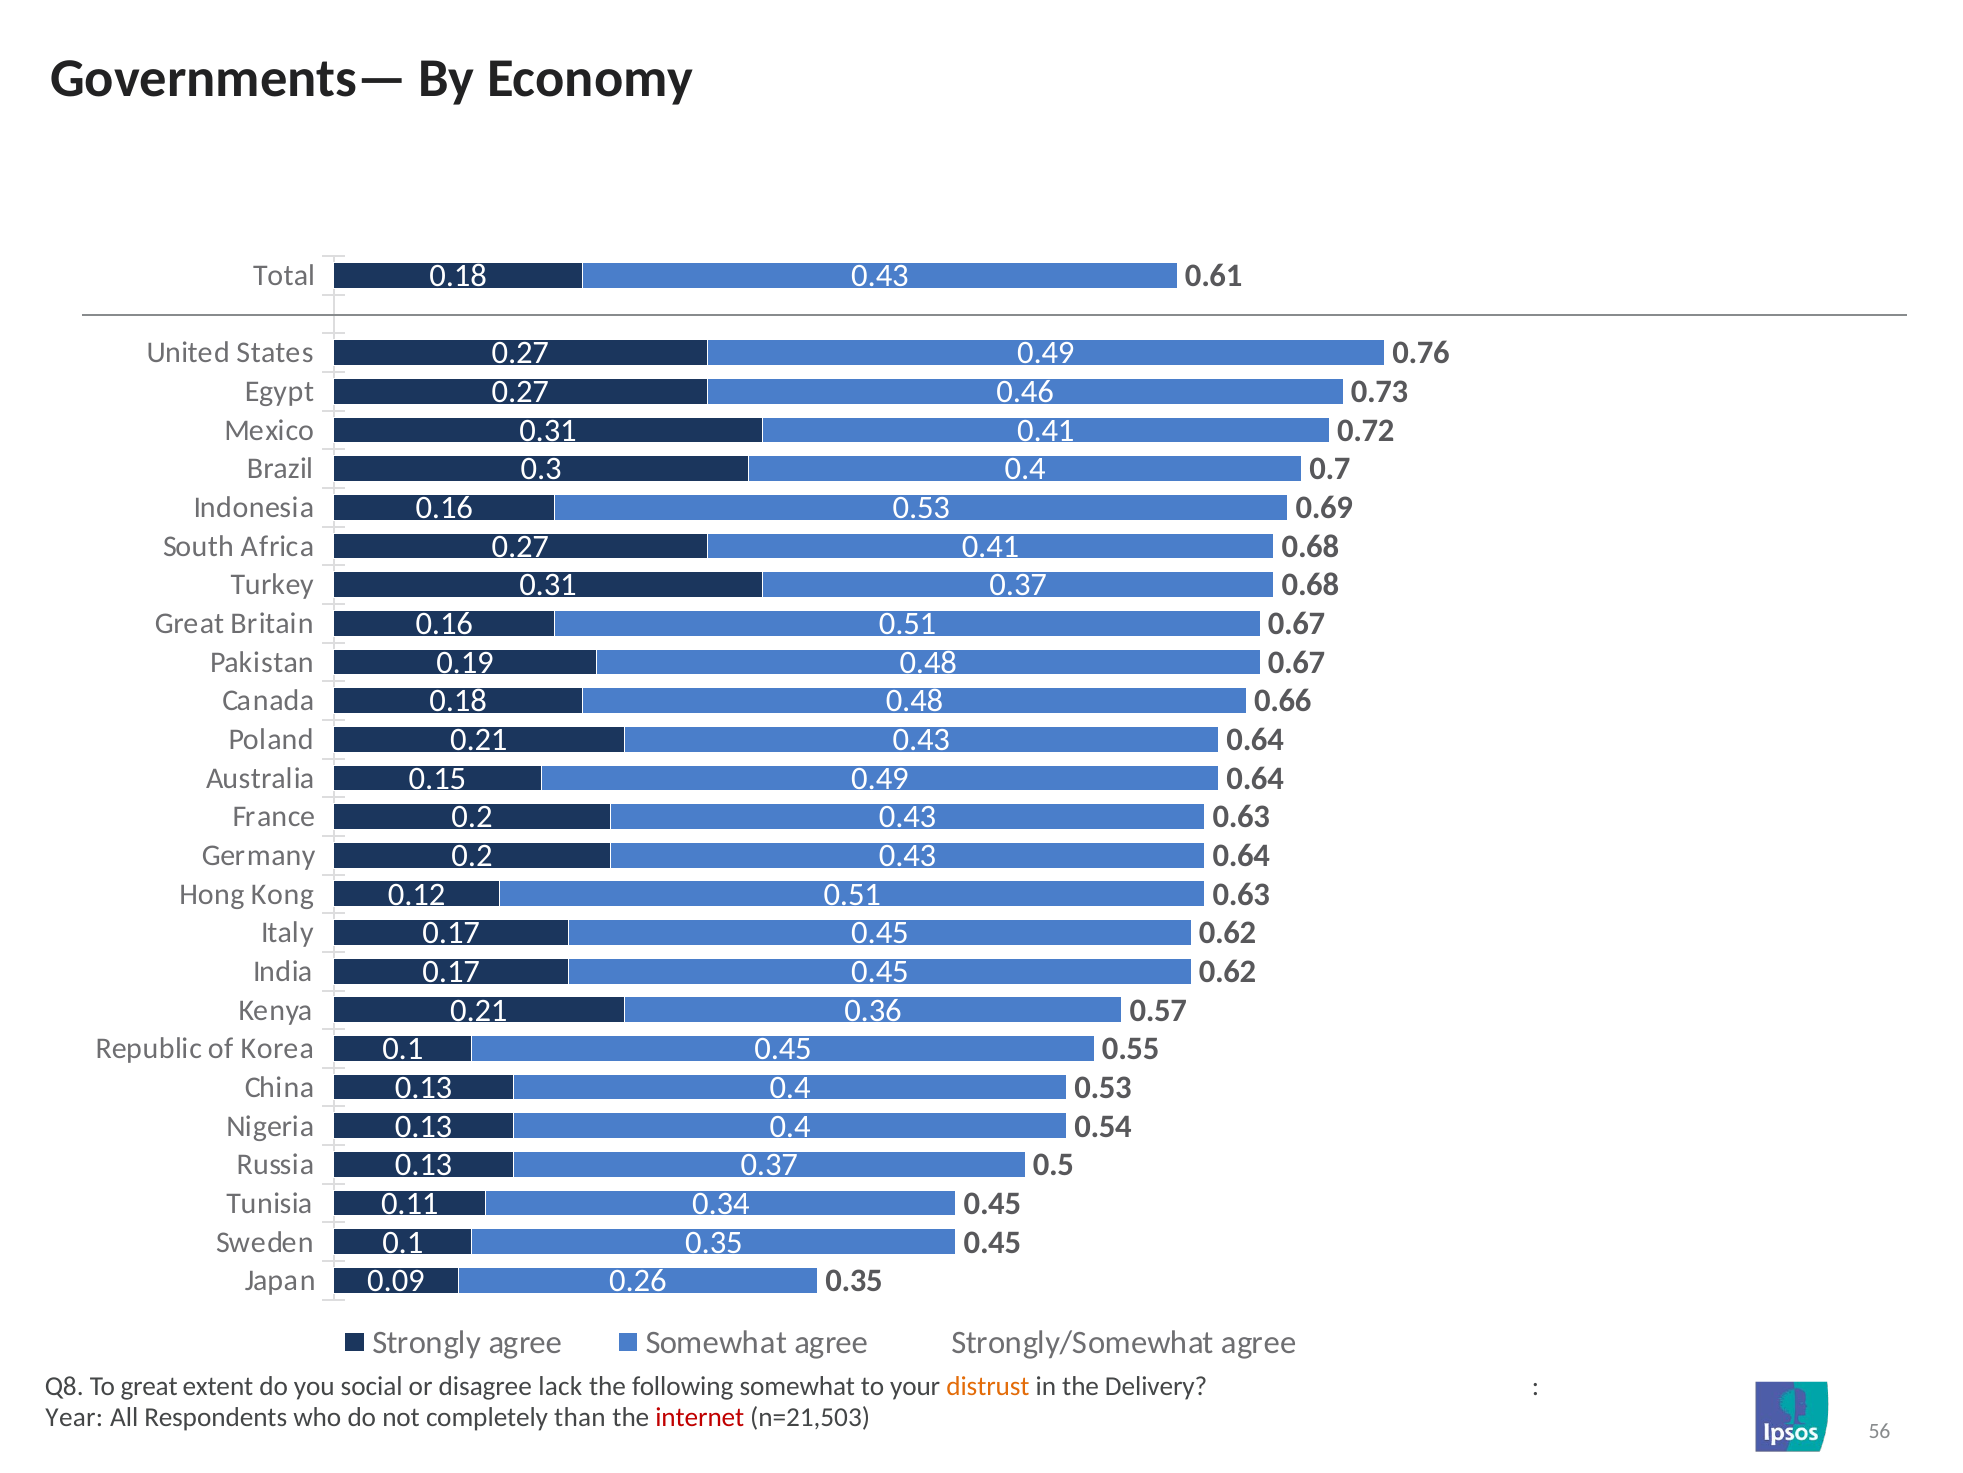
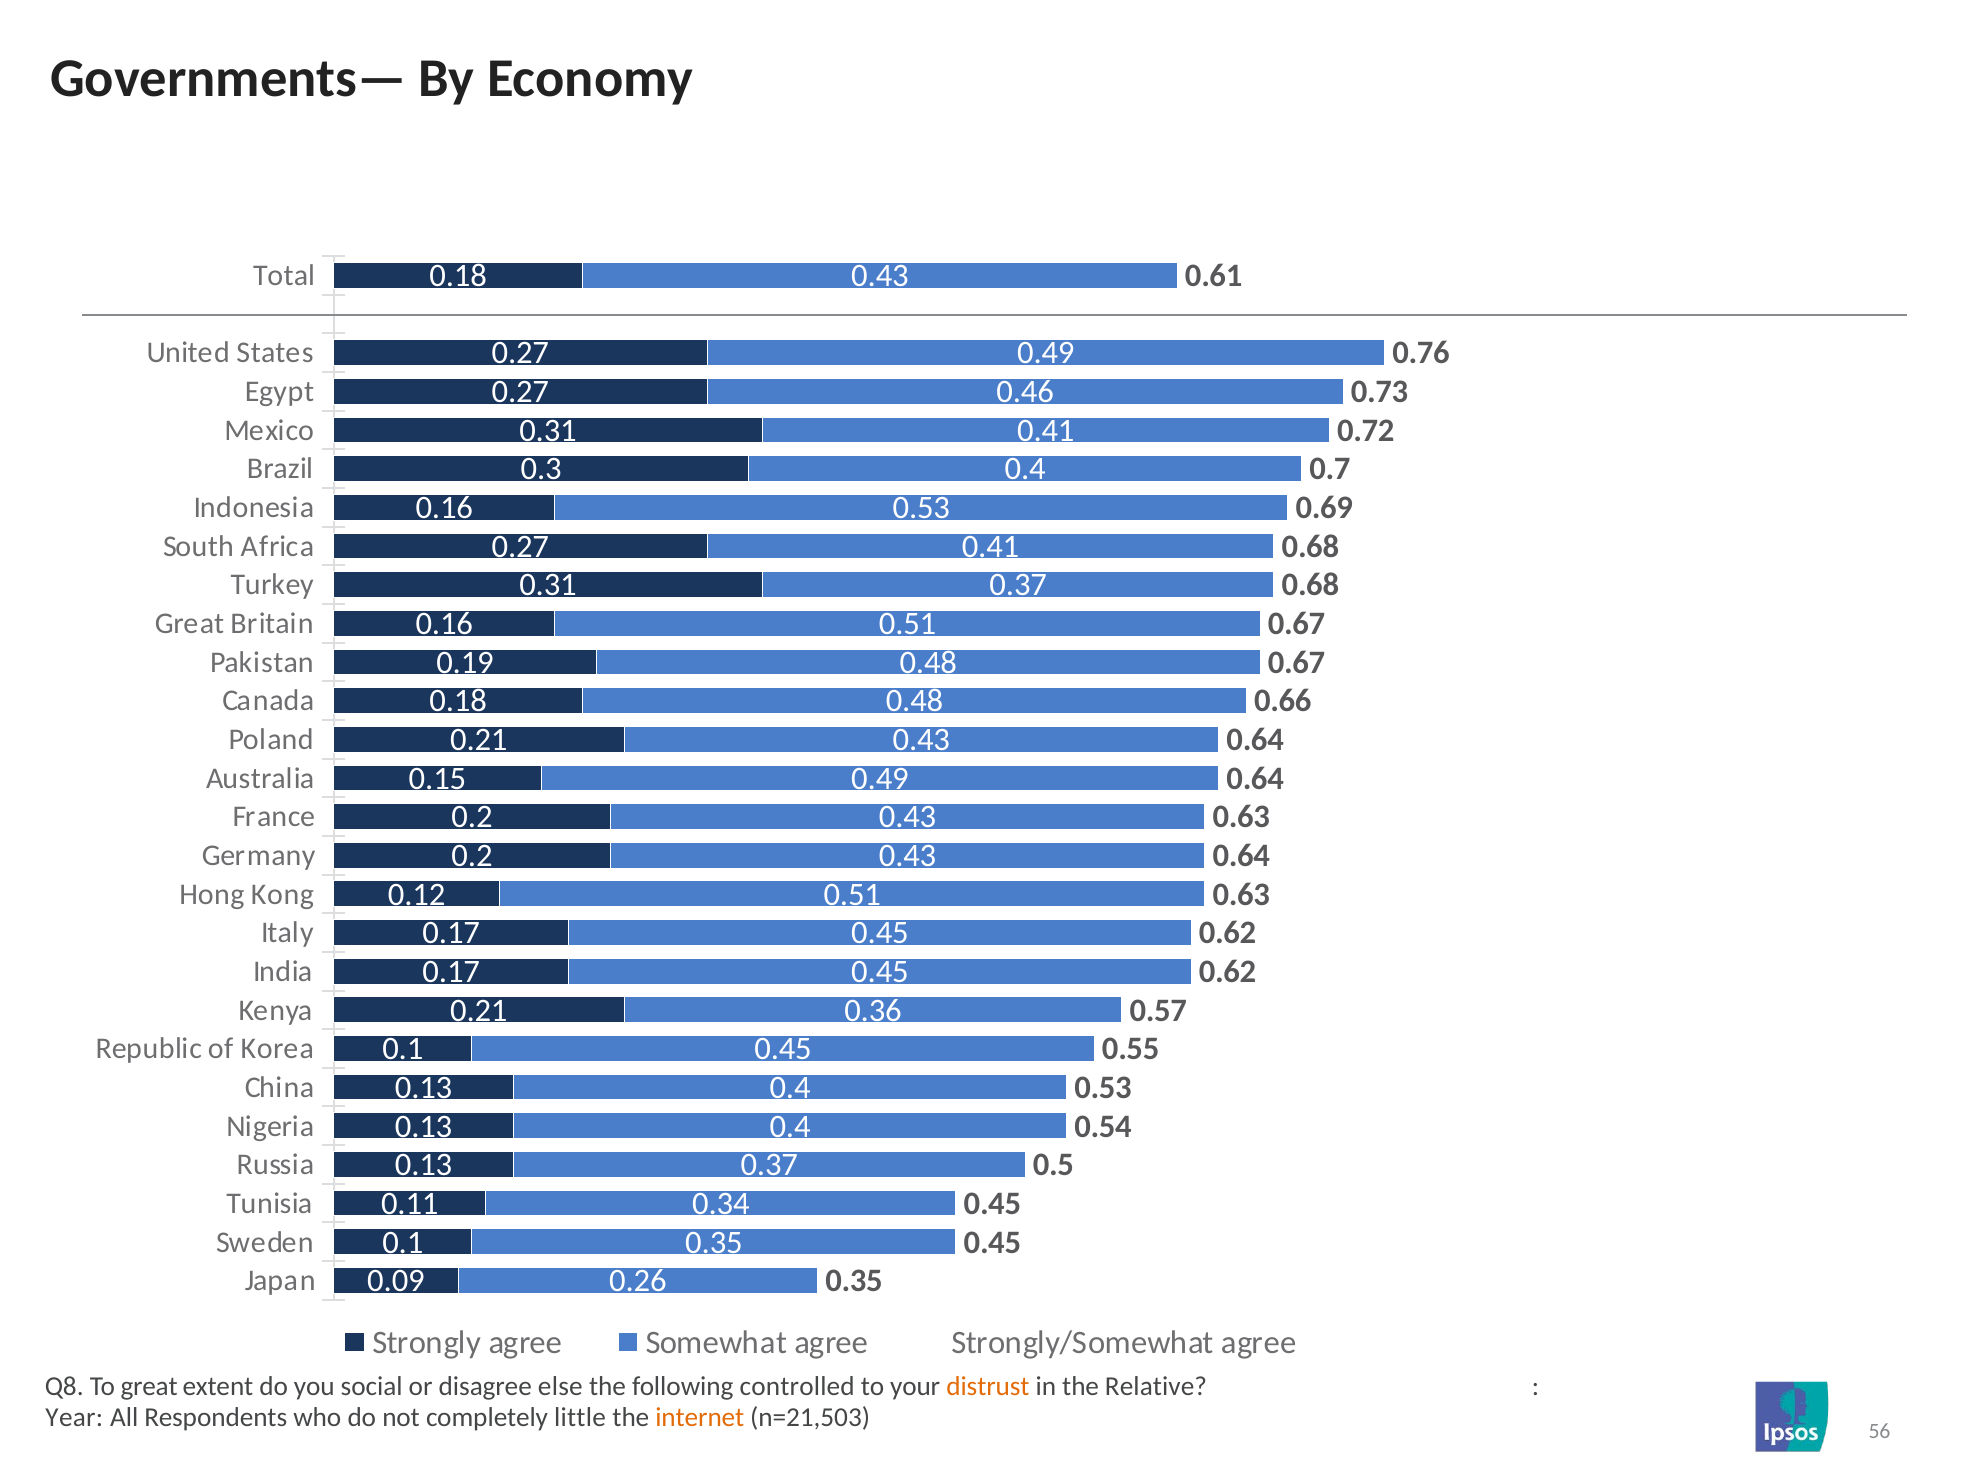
lack: lack -> else
following somewhat: somewhat -> controlled
Delivery: Delivery -> Relative
than: than -> little
internet colour: red -> orange
